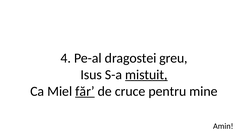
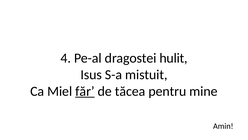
greu: greu -> hulit
mistuit underline: present -> none
cruce: cruce -> tăcea
